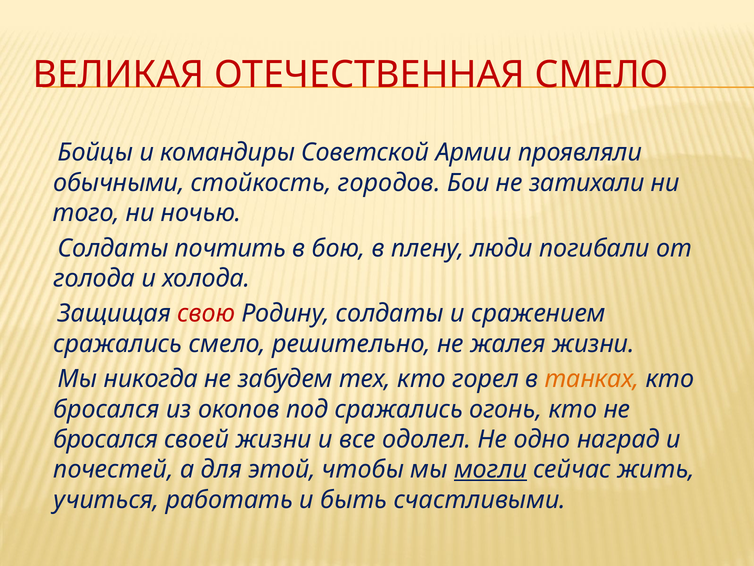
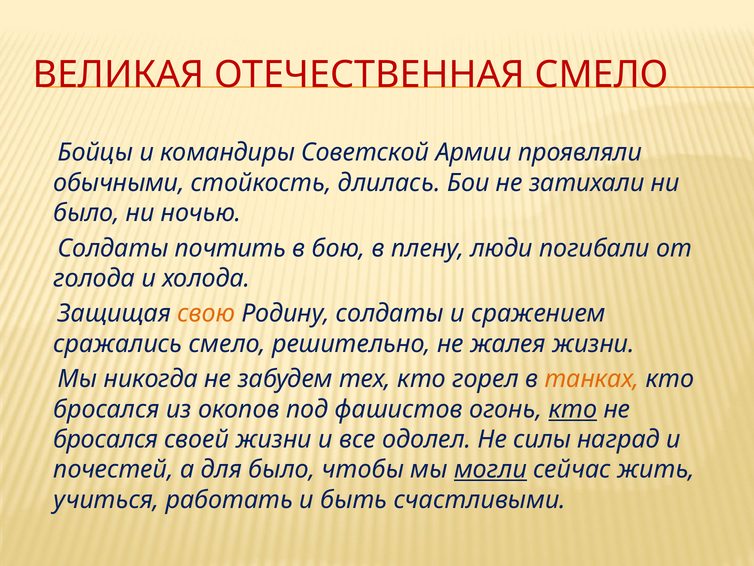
городов: городов -> длилась
того at (86, 213): того -> было
свою colour: red -> orange
под сражались: сражались -> фашистов
кто at (573, 409) underline: none -> present
одно: одно -> силы
для этой: этой -> было
